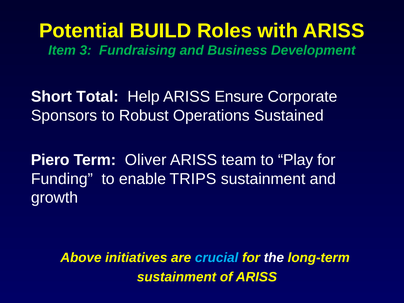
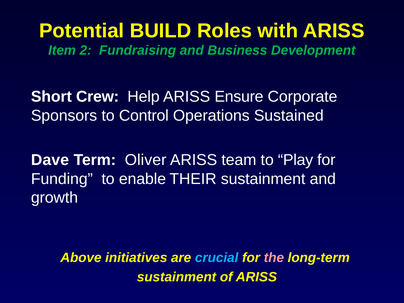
3: 3 -> 2
Total: Total -> Crew
Robust: Robust -> Control
Piero: Piero -> Dave
TRIPS: TRIPS -> THEIR
the colour: white -> pink
